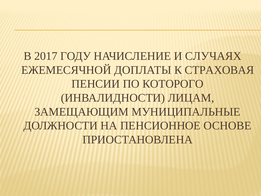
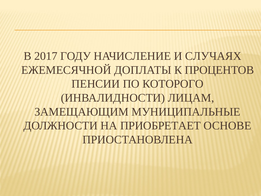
СТРАХОВАЯ: СТРАХОВАЯ -> ПРОЦЕНТОВ
ПЕНСИОННОЕ: ПЕНСИОННОЕ -> ПРИОБРЕТАЕТ
